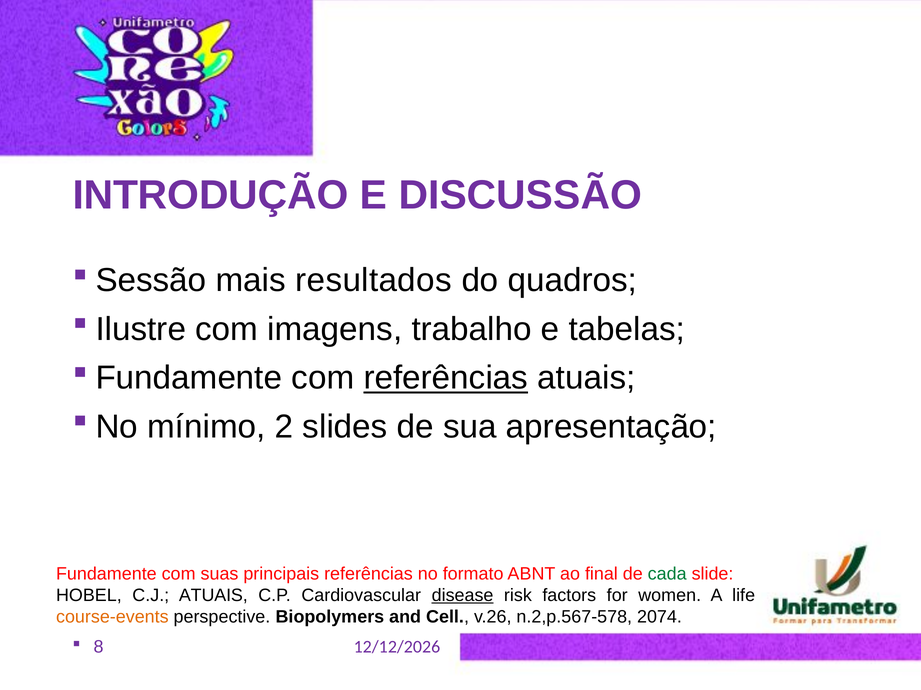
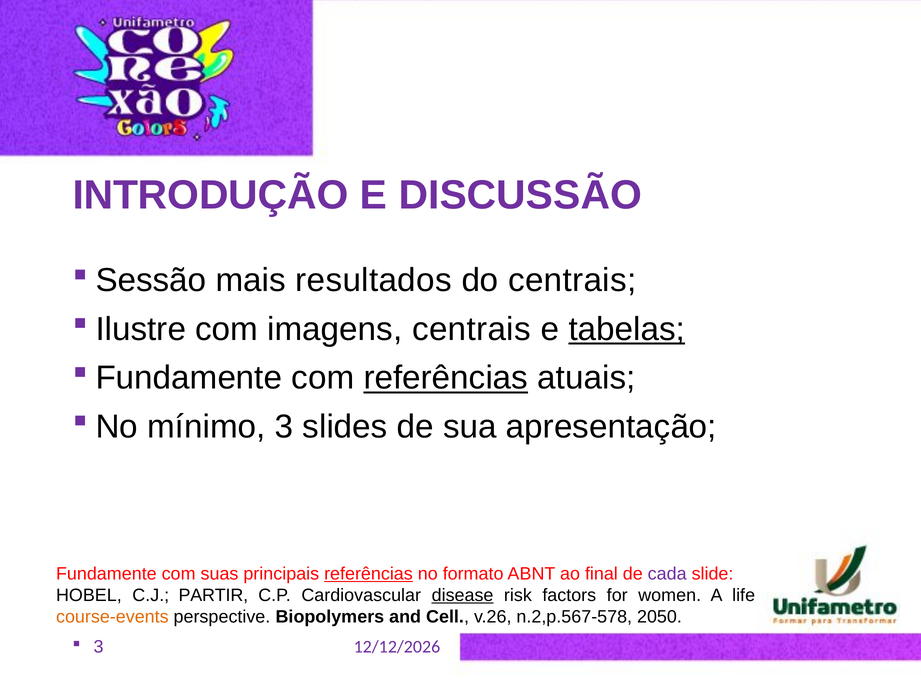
do quadros: quadros -> centrais
imagens trabalho: trabalho -> centrais
tabelas underline: none -> present
mínimo 2: 2 -> 3
referências at (368, 575) underline: none -> present
cada colour: green -> purple
C.J ATUAIS: ATUAIS -> PARTIR
2074: 2074 -> 2050
8 at (99, 648): 8 -> 3
